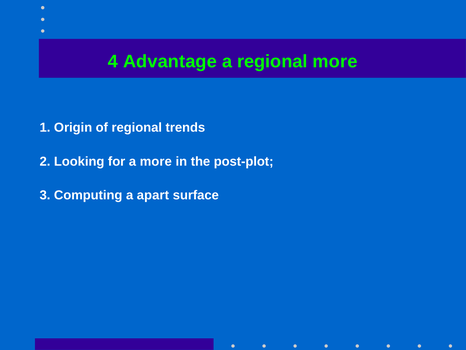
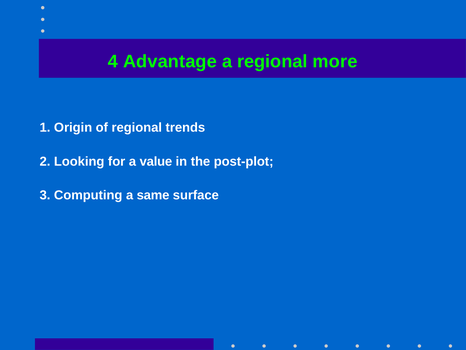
a more: more -> value
apart: apart -> same
